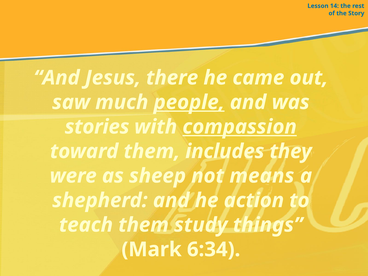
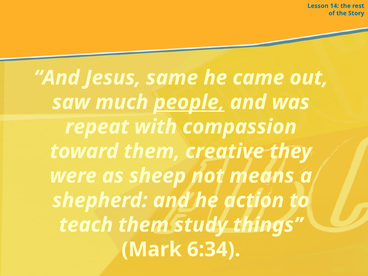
there: there -> same
stories: stories -> repeat
compassion underline: present -> none
includes: includes -> creative
